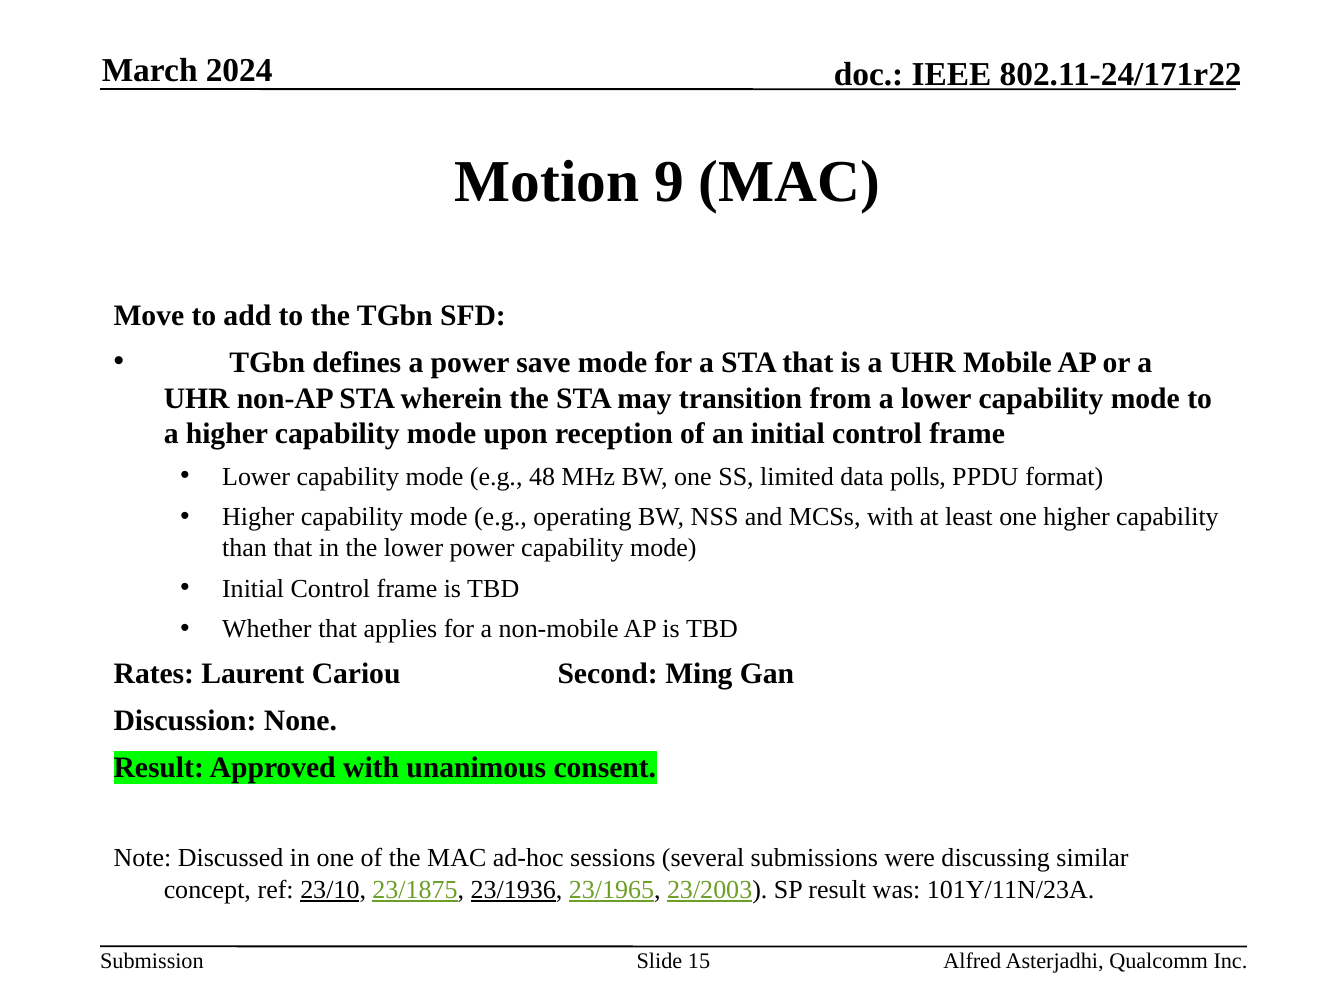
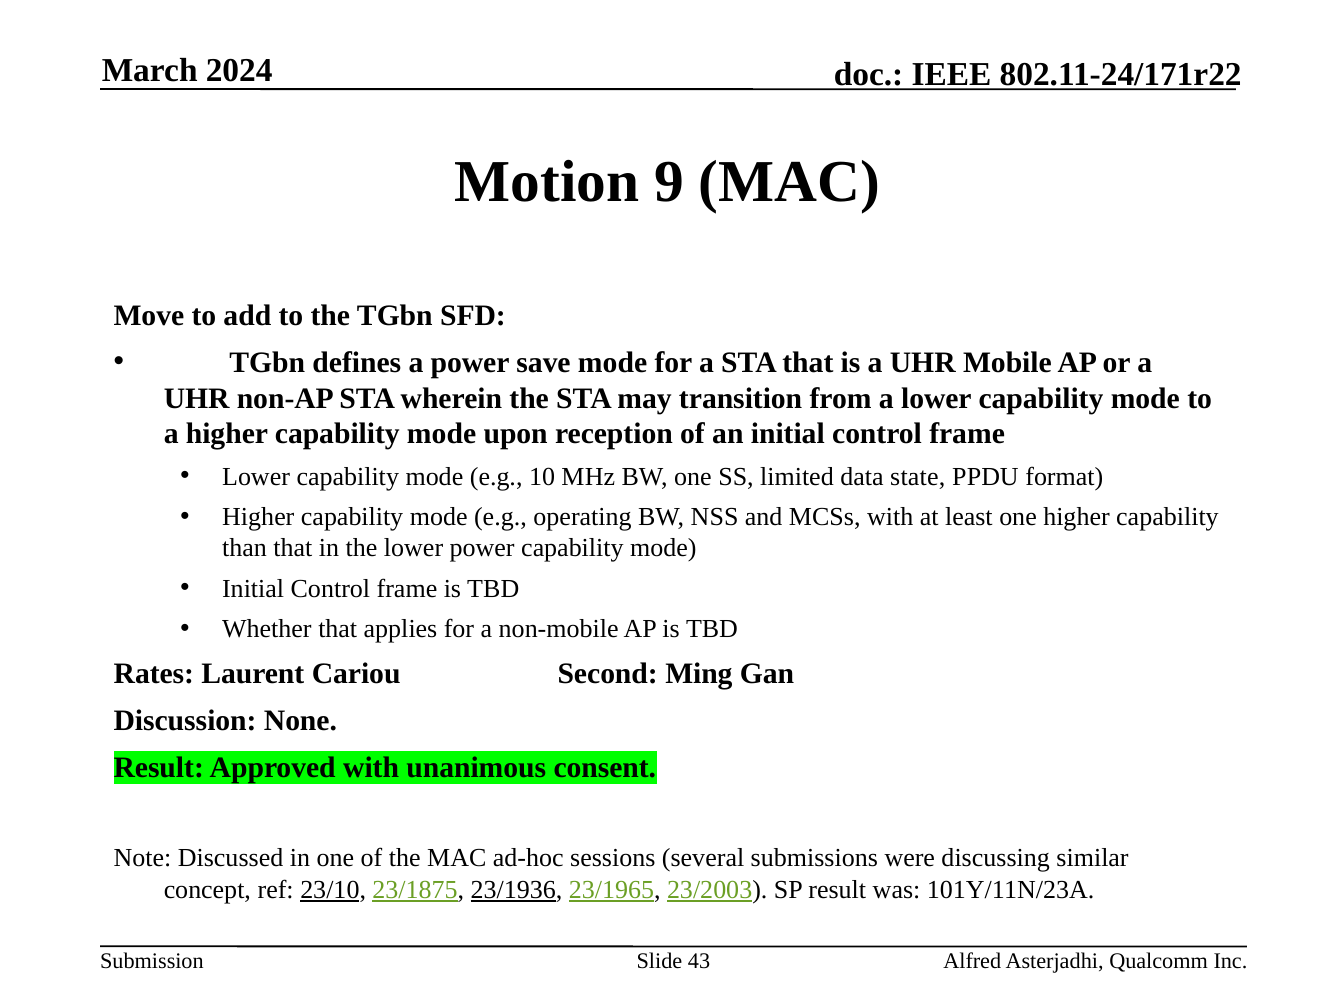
48: 48 -> 10
polls: polls -> state
15: 15 -> 43
